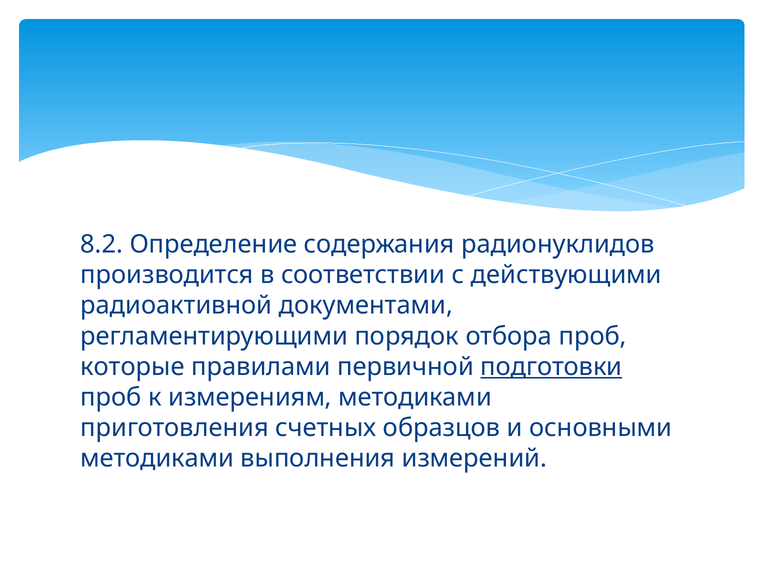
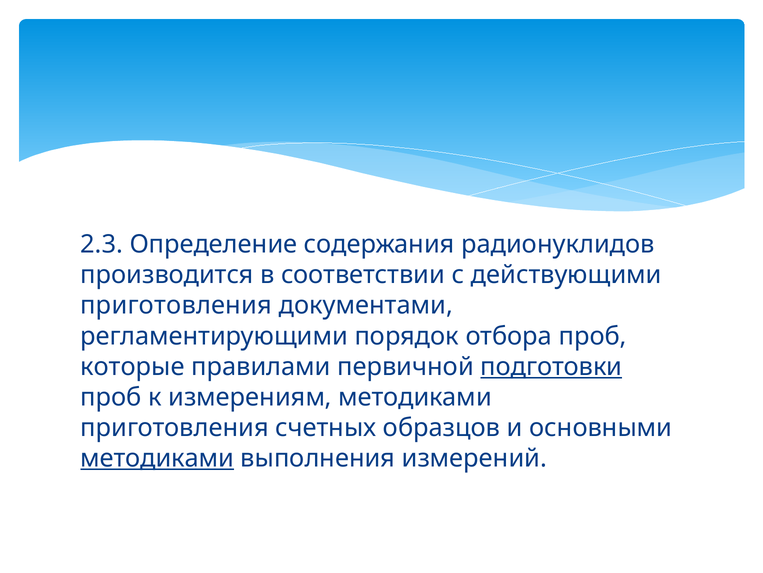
8.2: 8.2 -> 2.3
радиоактивной at (176, 305): радиоактивной -> приготовления
методиками at (157, 458) underline: none -> present
